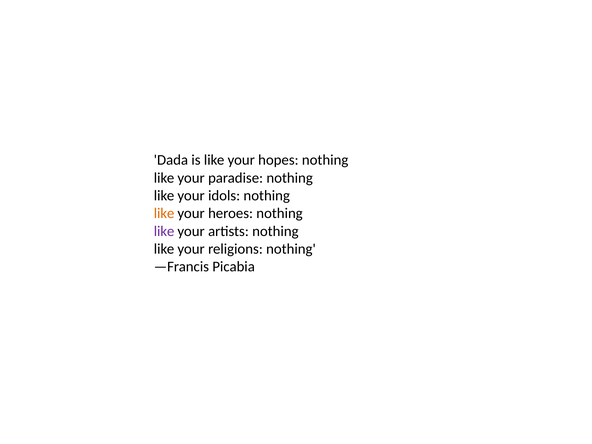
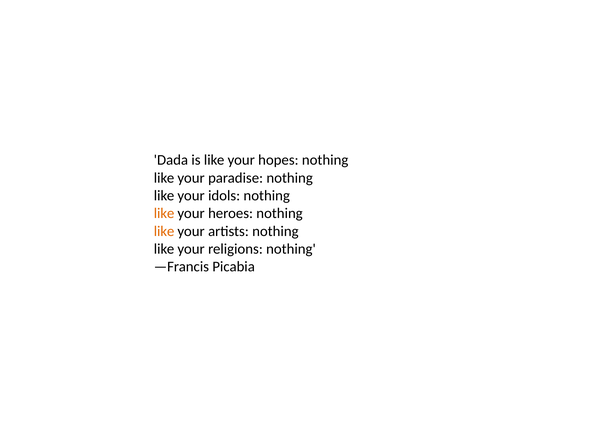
like at (164, 231) colour: purple -> orange
